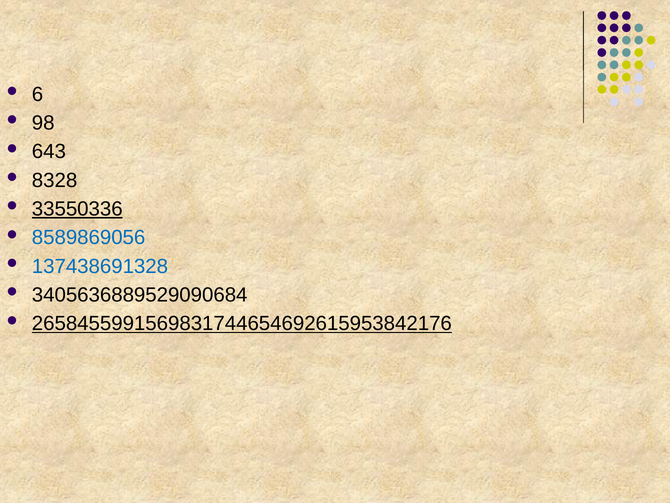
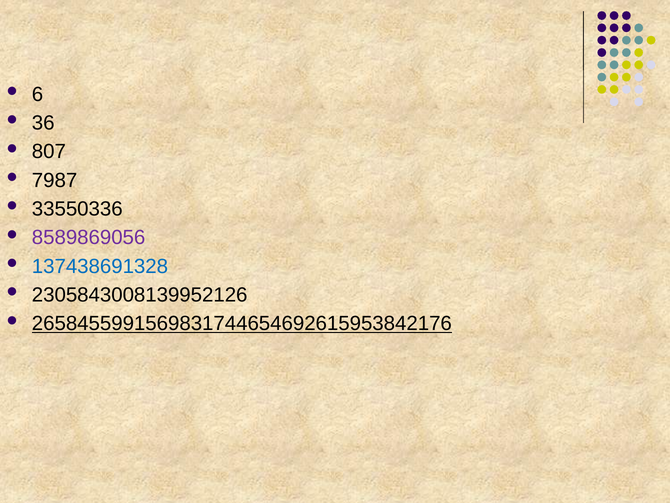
98: 98 -> 36
643: 643 -> 807
8328: 8328 -> 7987
33550336 underline: present -> none
8589869056 colour: blue -> purple
3405636889529090684: 3405636889529090684 -> 2305843008139952126
